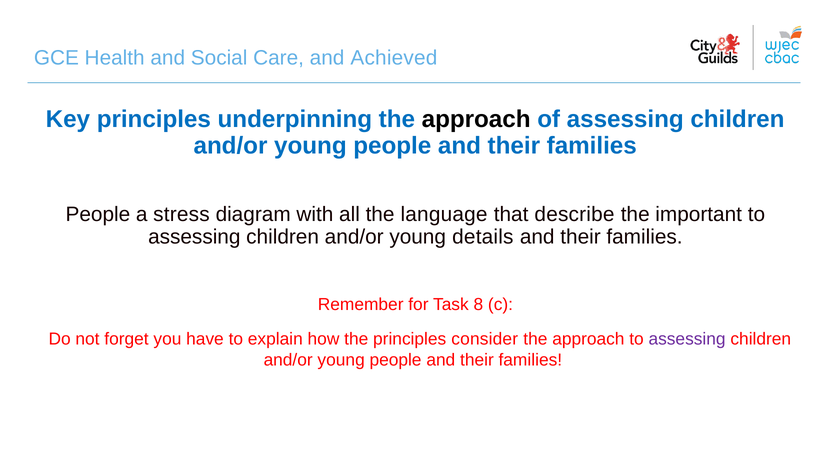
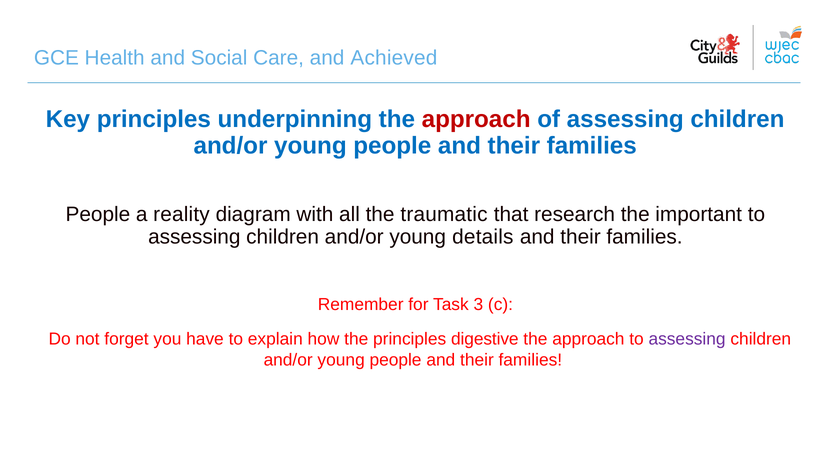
approach at (476, 119) colour: black -> red
stress: stress -> reality
language: language -> traumatic
describe: describe -> research
8: 8 -> 3
consider: consider -> digestive
